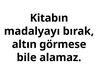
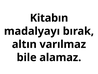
görmese: görmese -> varılmaz
